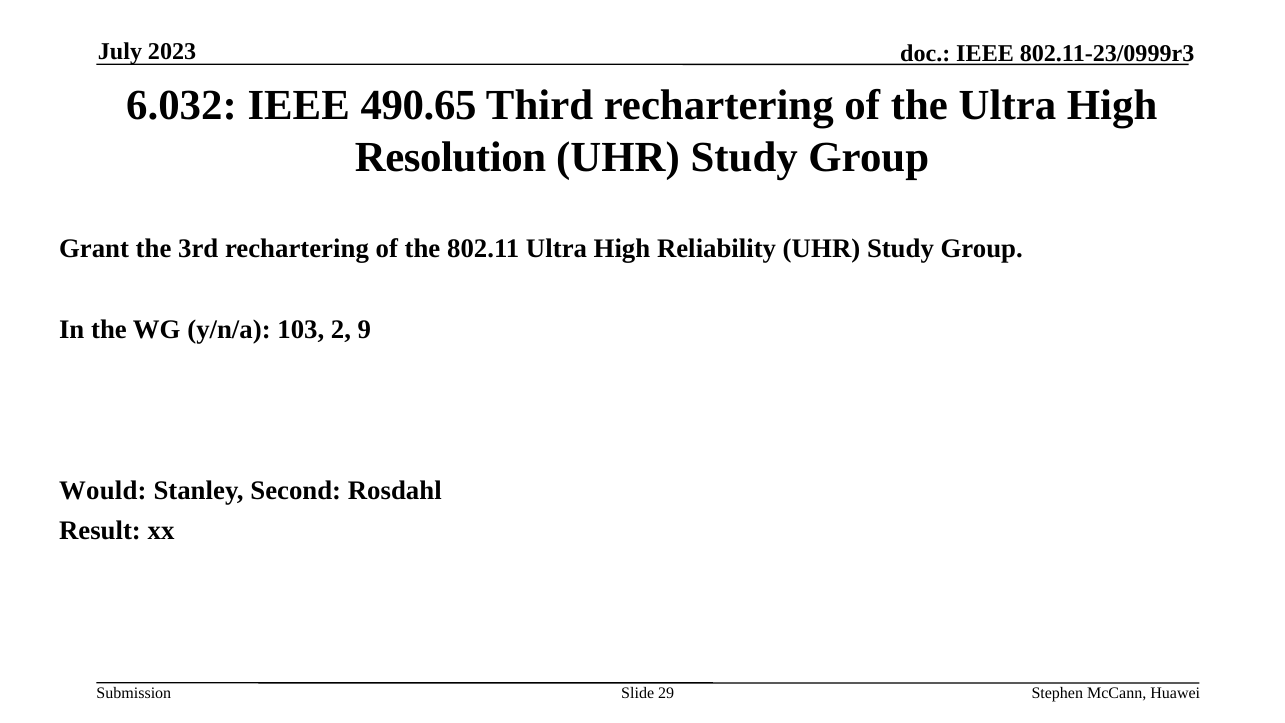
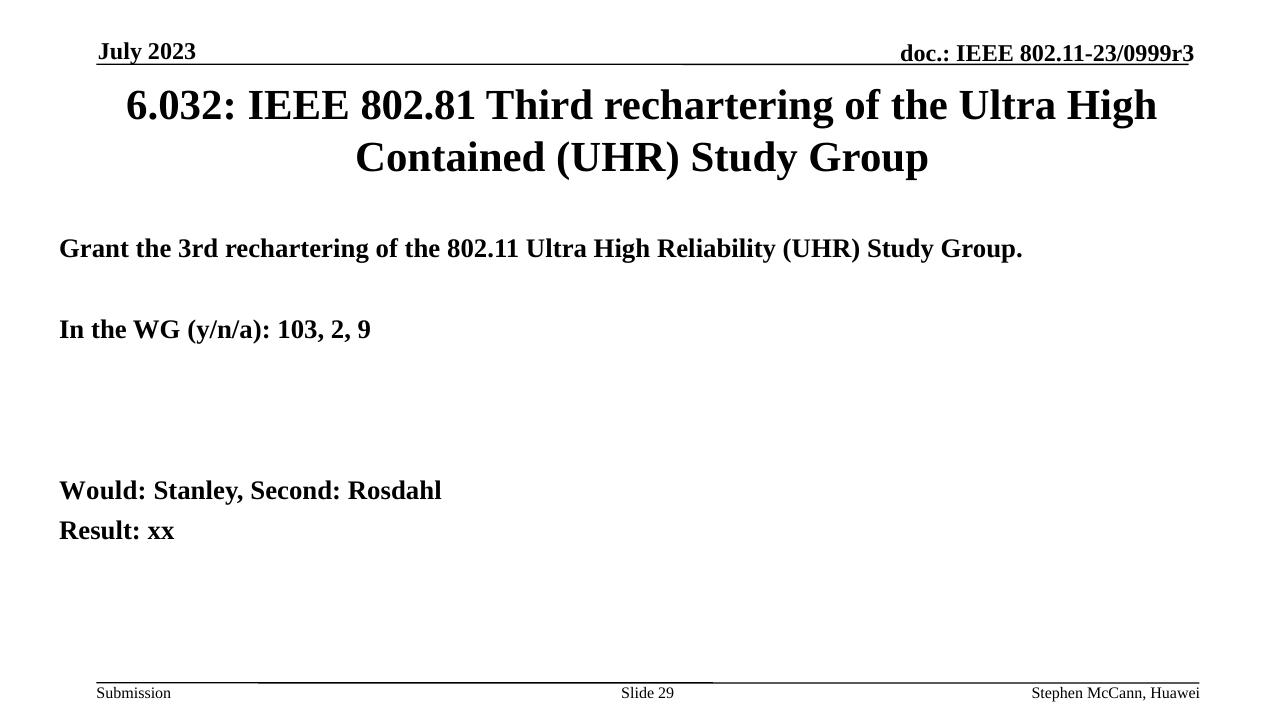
490.65: 490.65 -> 802.81
Resolution: Resolution -> Contained
